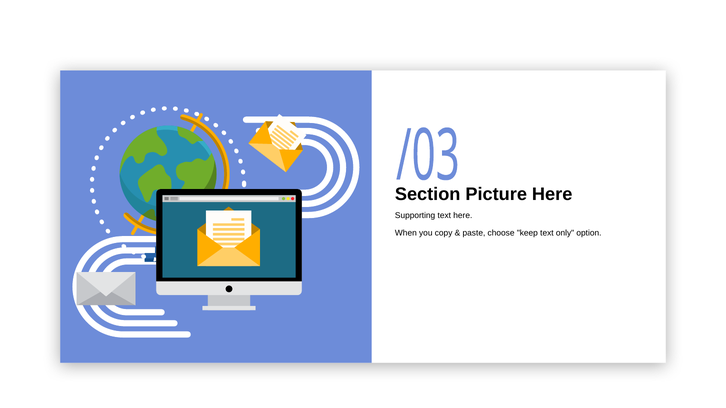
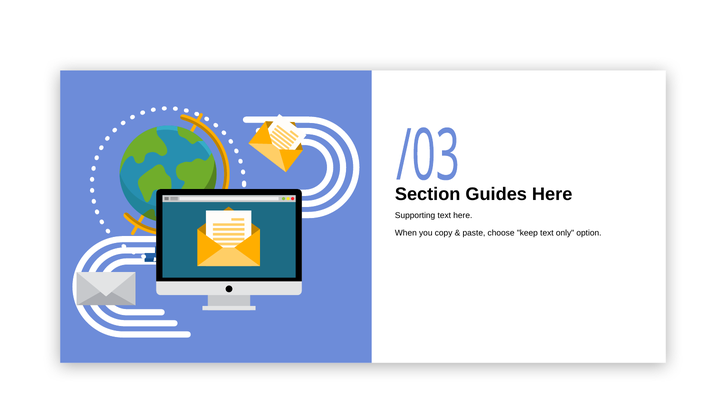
Picture: Picture -> Guides
